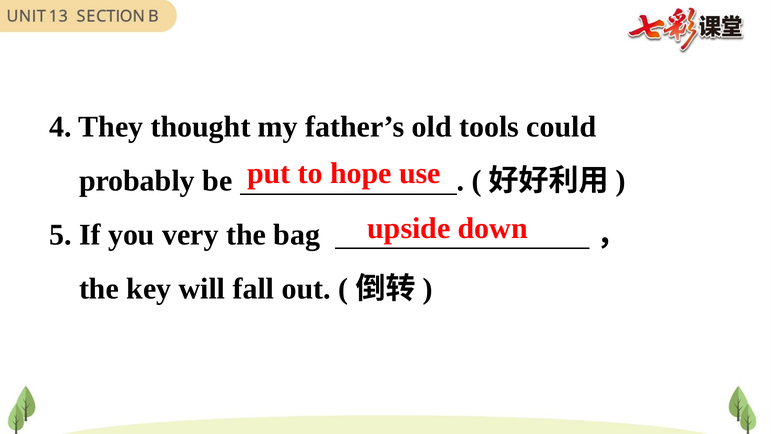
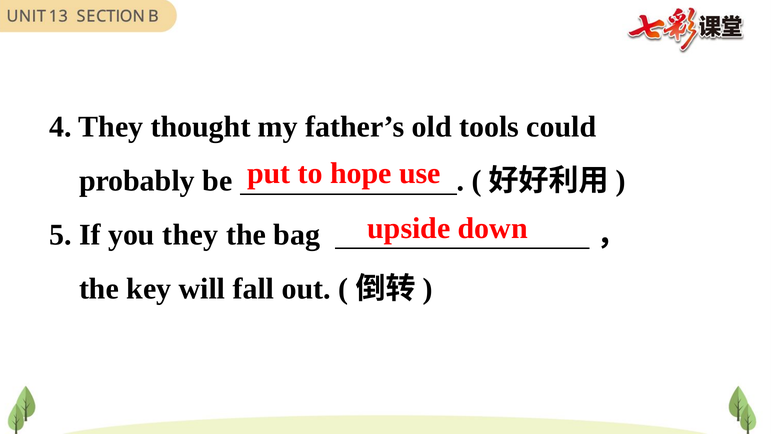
you very: very -> they
